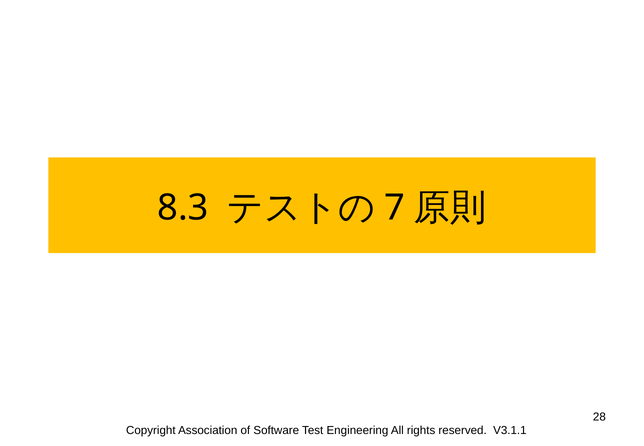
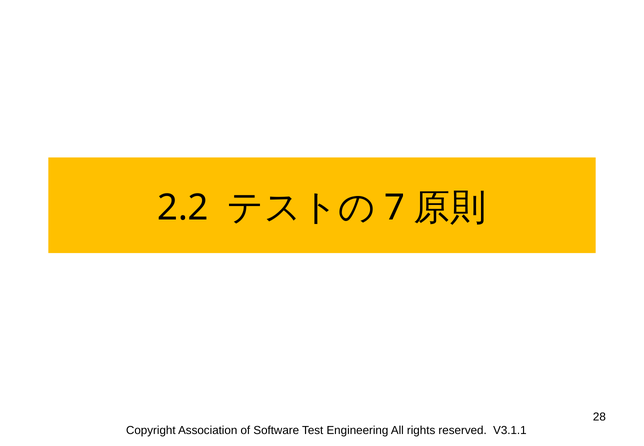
8.3: 8.3 -> 2.2
